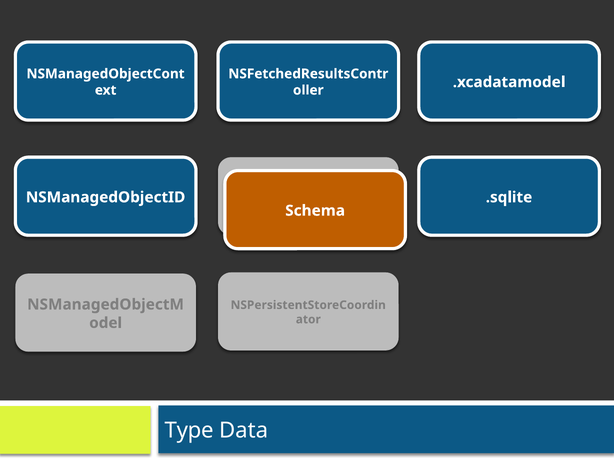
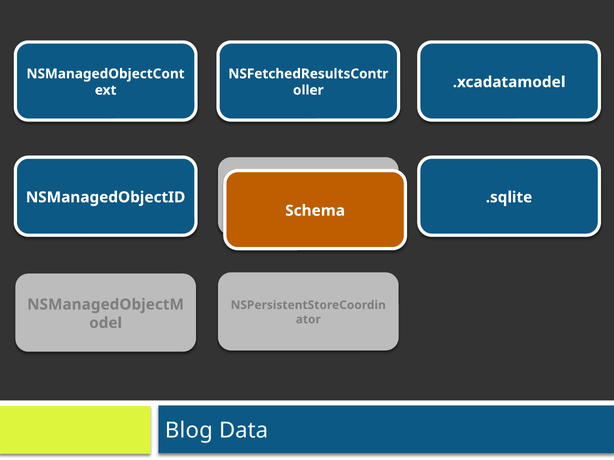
Type: Type -> Blog
